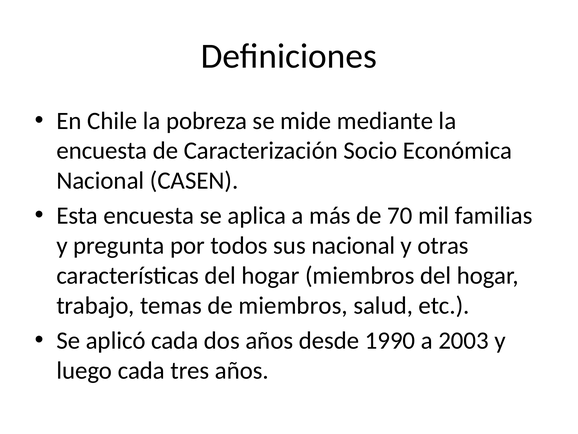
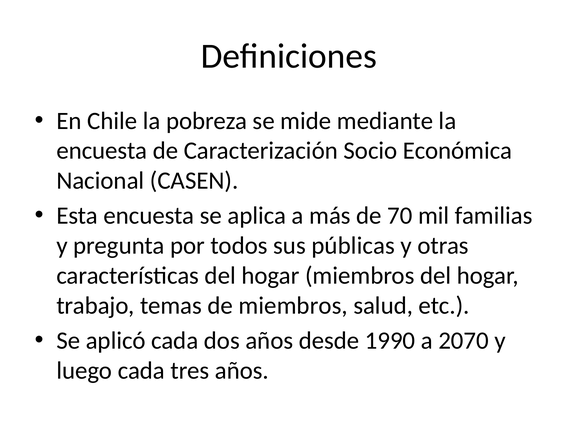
sus nacional: nacional -> públicas
2003: 2003 -> 2070
